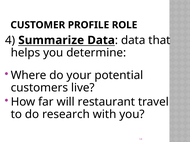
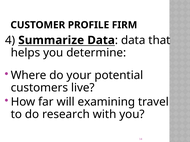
ROLE: ROLE -> FIRM
restaurant: restaurant -> examining
